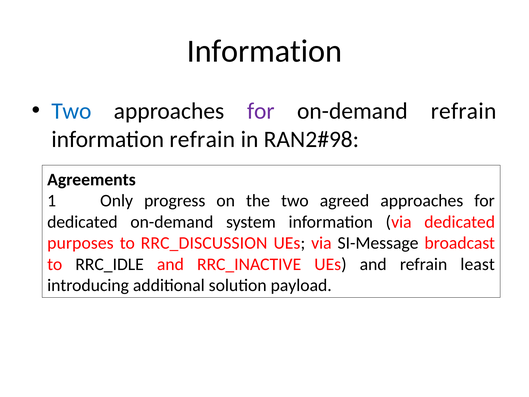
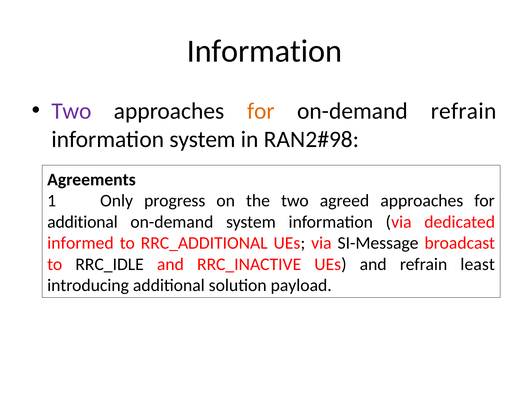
Two at (71, 111) colour: blue -> purple
for at (261, 111) colour: purple -> orange
information refrain: refrain -> system
dedicated at (82, 222): dedicated -> additional
purposes: purposes -> informed
RRC_DISCUSSION: RRC_DISCUSSION -> RRC_ADDITIONAL
